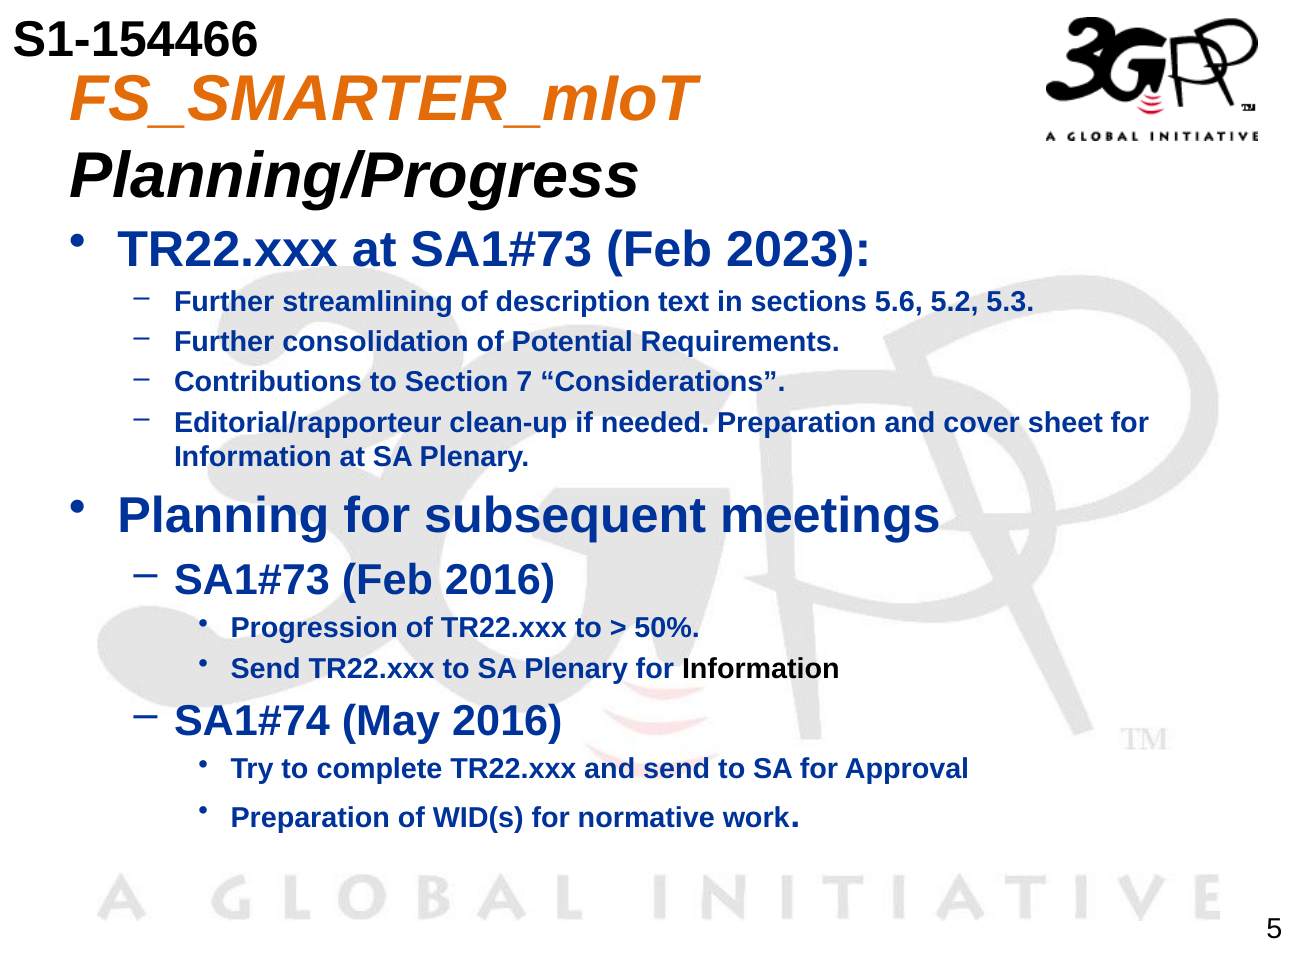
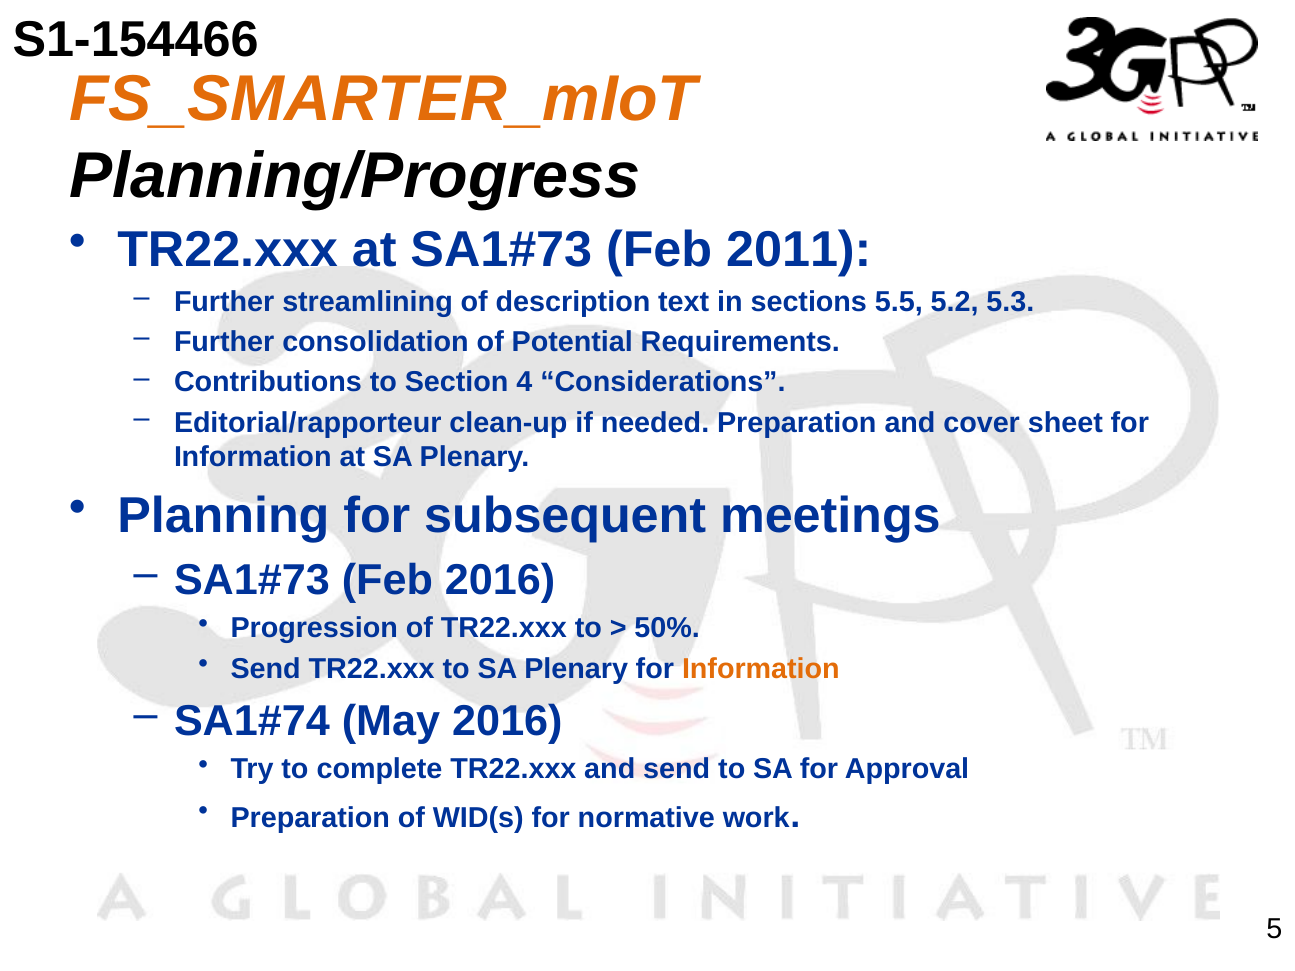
2023: 2023 -> 2011
5.6: 5.6 -> 5.5
7: 7 -> 4
Information at (761, 669) colour: black -> orange
